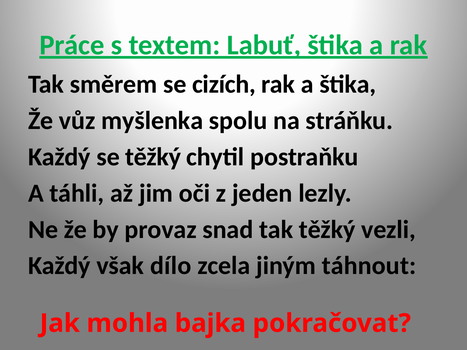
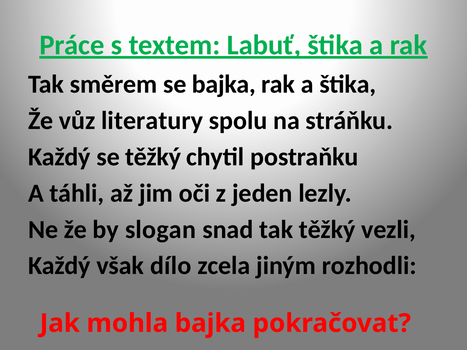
se cizích: cizích -> bajka
myšlenka: myšlenka -> literatury
provaz: provaz -> slogan
táhnout: táhnout -> rozhodli
